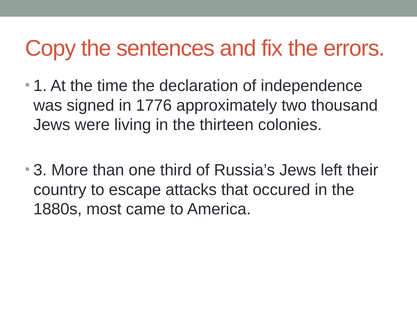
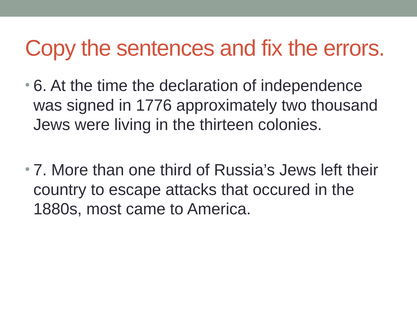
1: 1 -> 6
3: 3 -> 7
